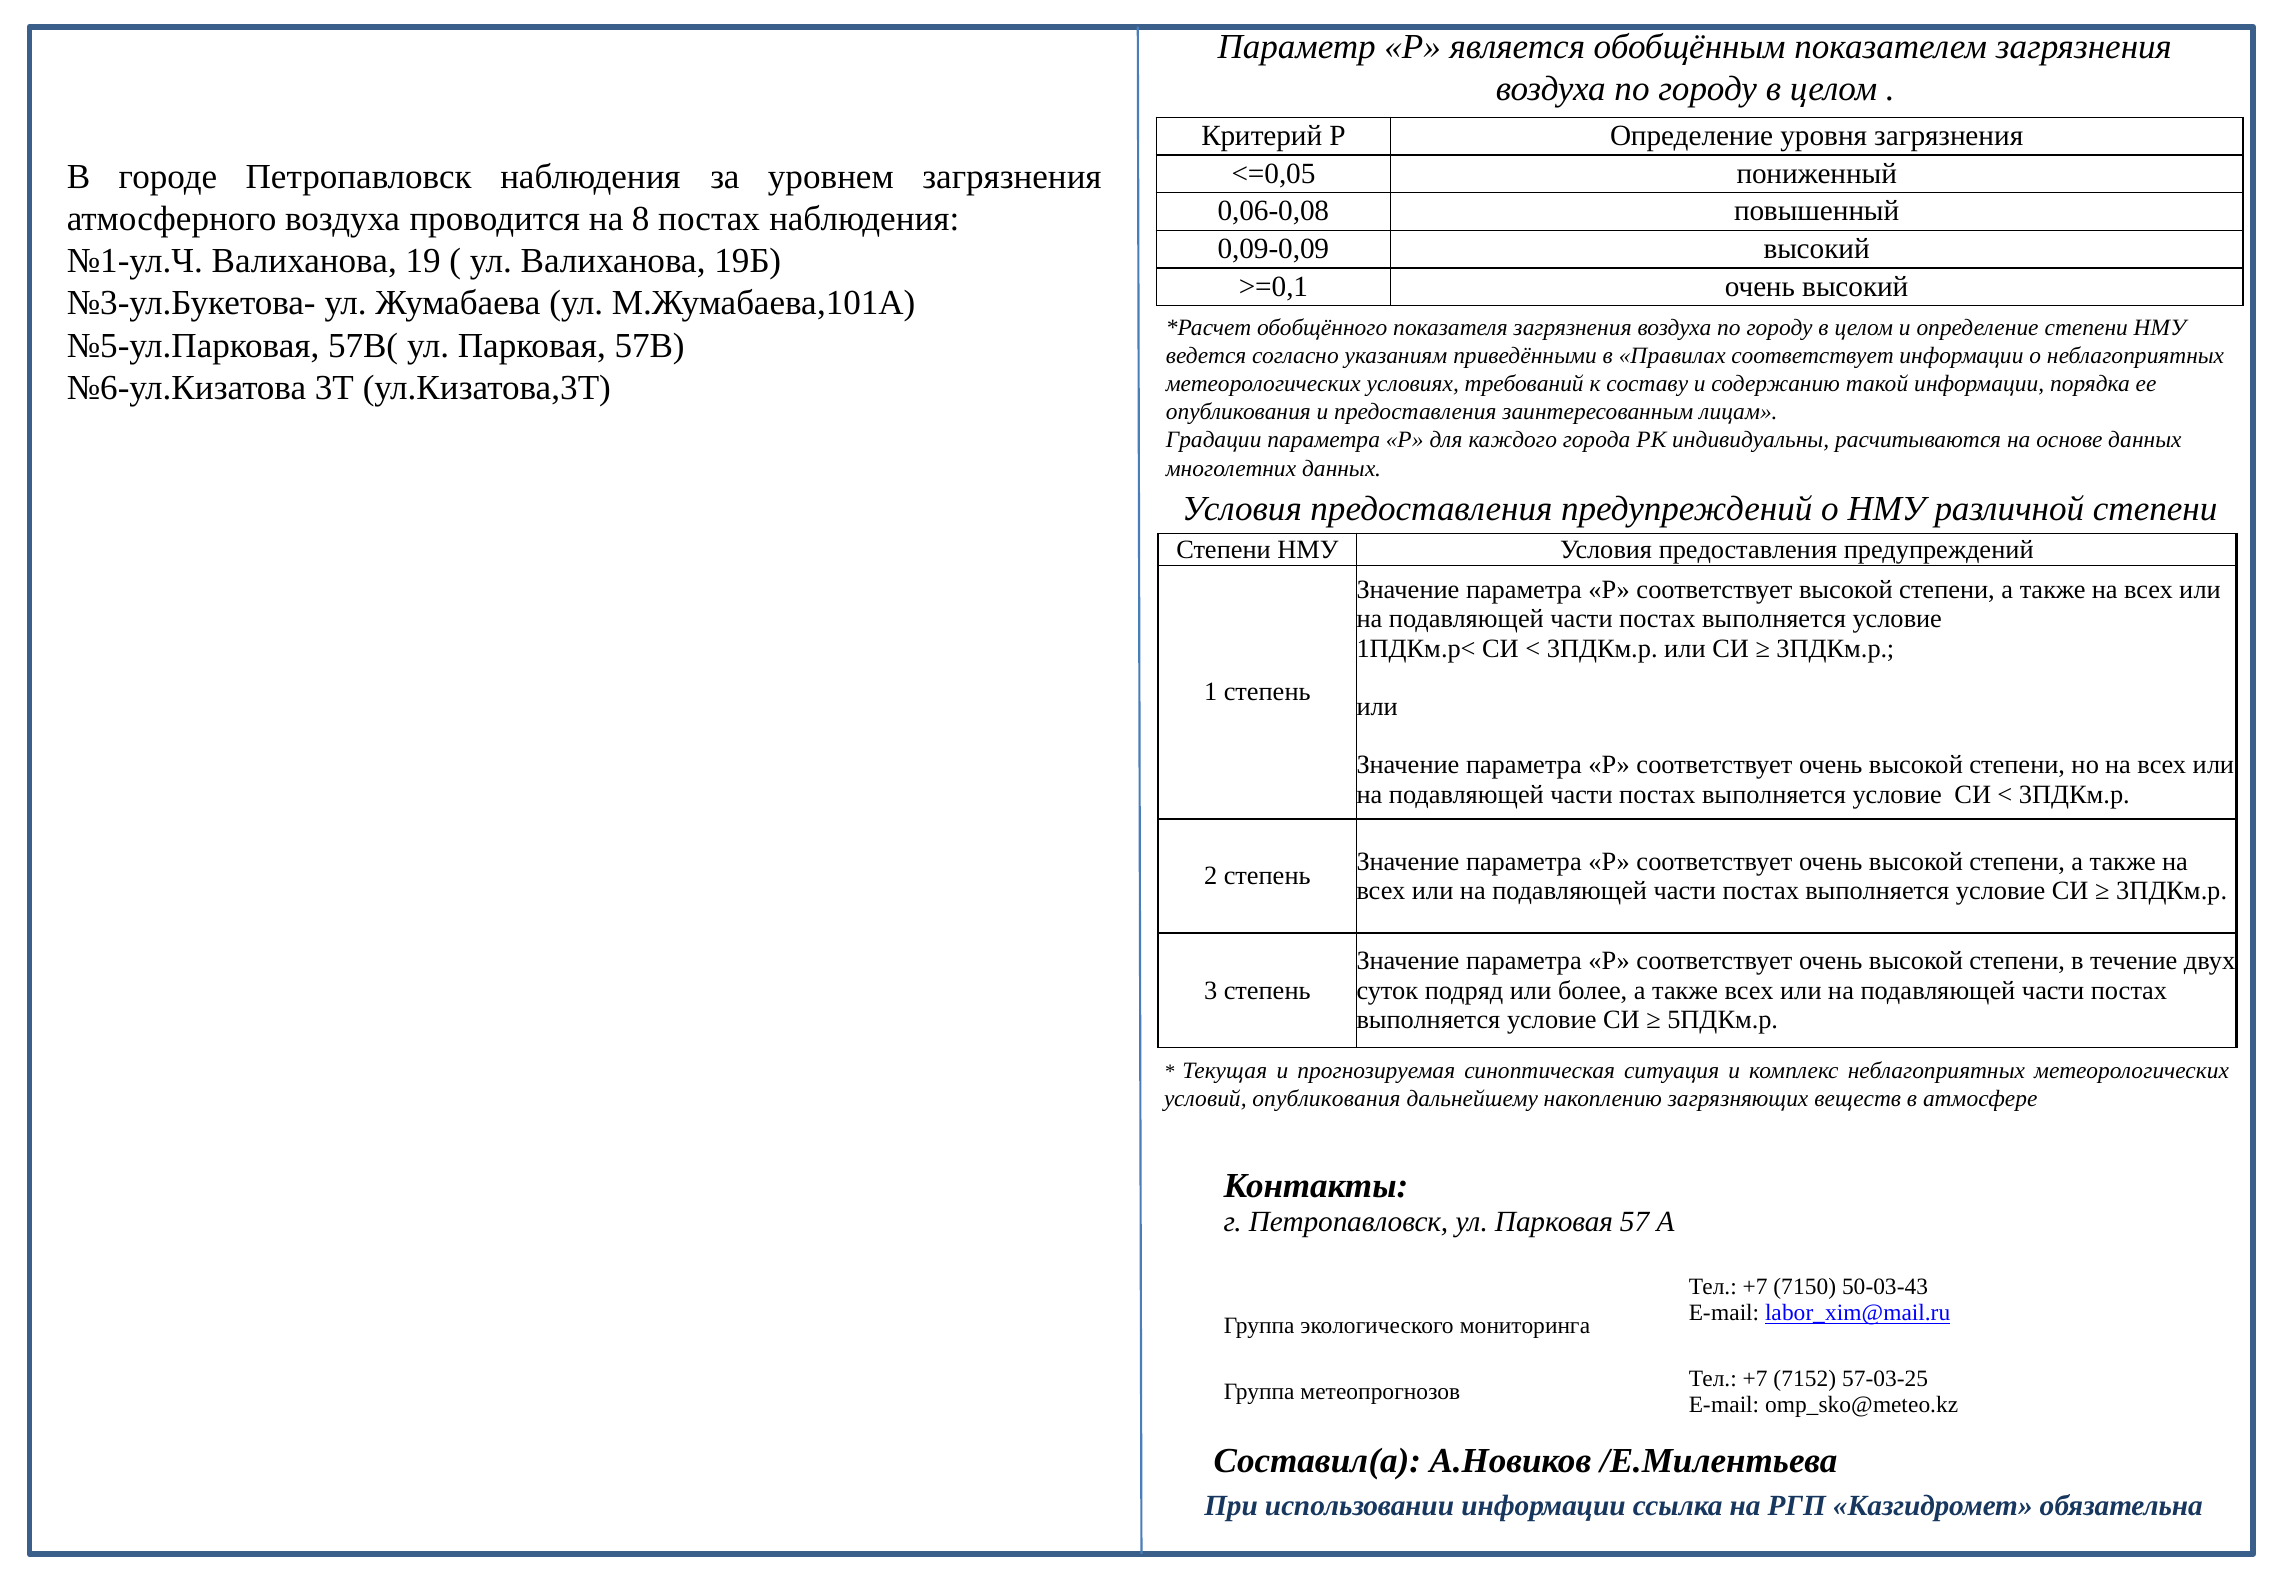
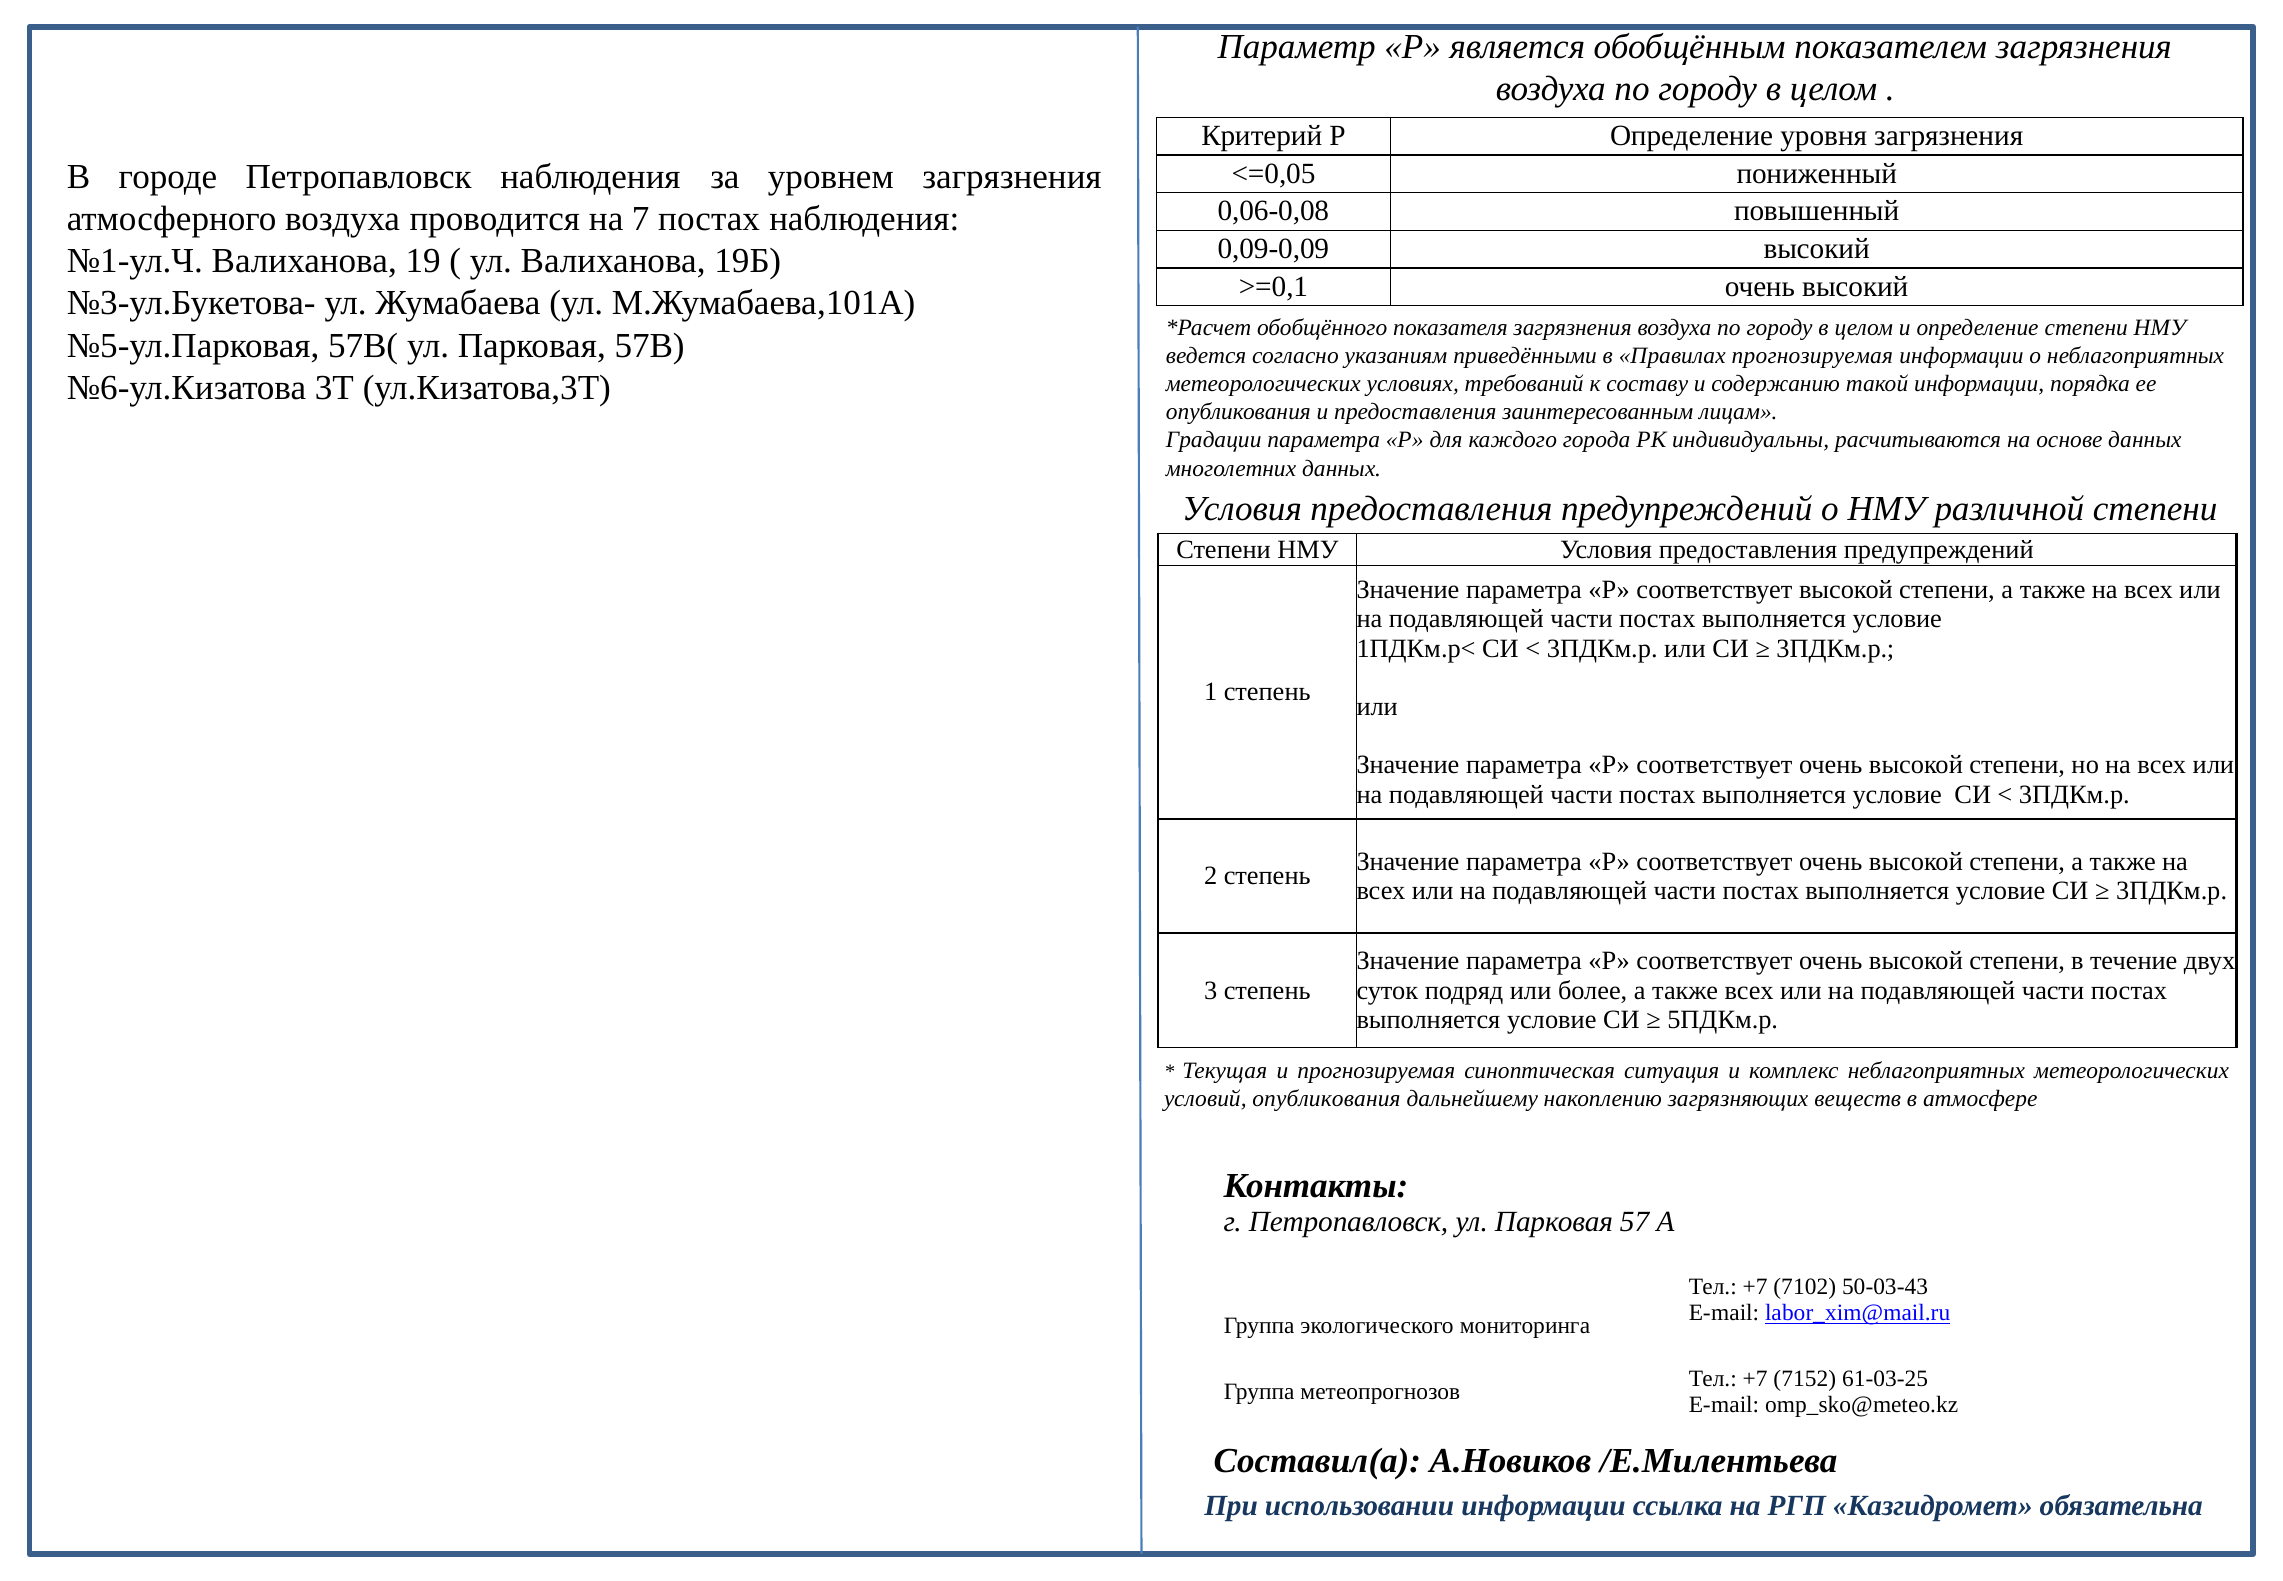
8: 8 -> 7
Правилах соответствует: соответствует -> прогнозируемая
7150: 7150 -> 7102
57-03-25: 57-03-25 -> 61-03-25
